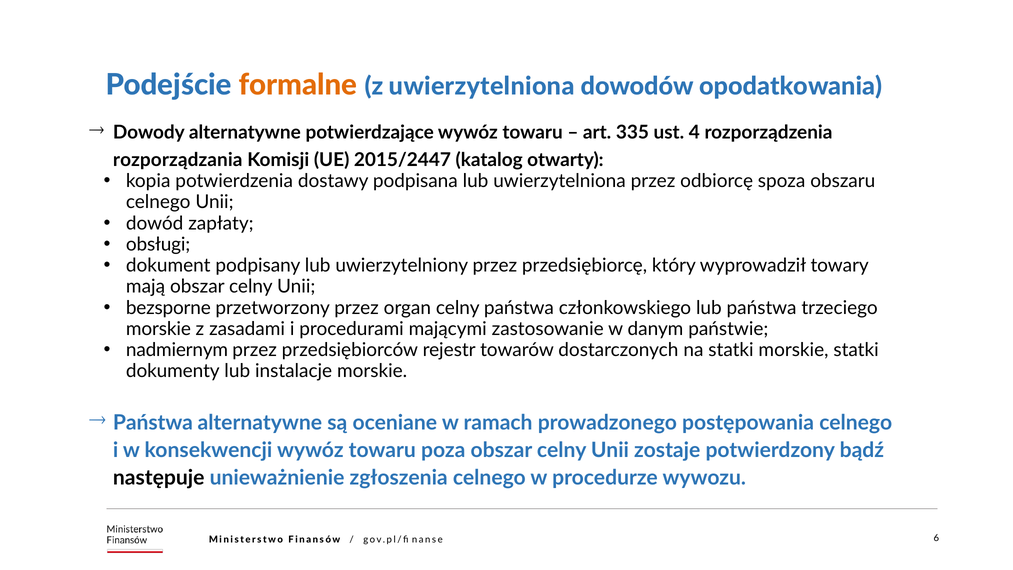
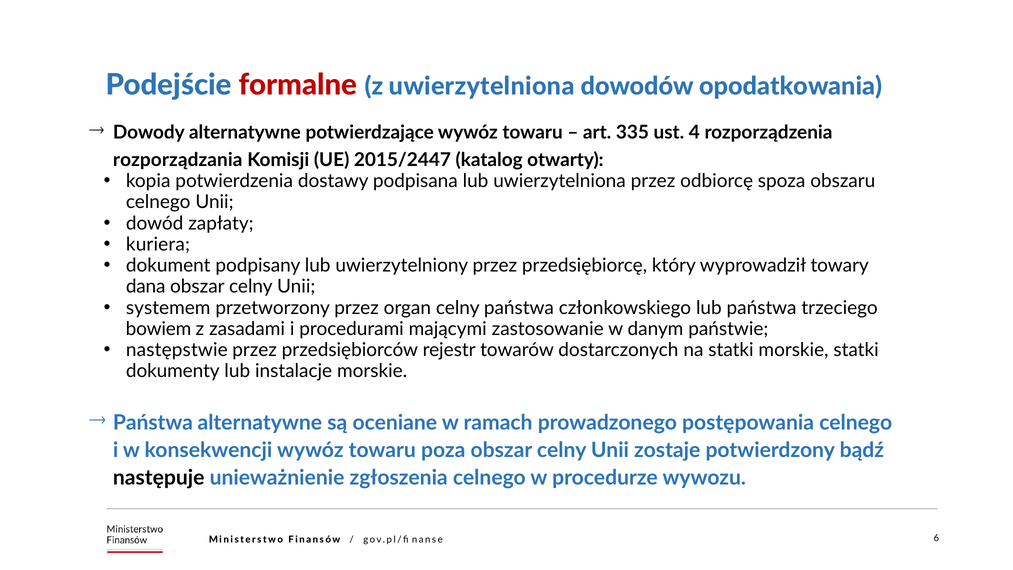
formalne colour: orange -> red
obsługi: obsługi -> kuriera
mają: mają -> dana
bezsporne: bezsporne -> systemem
morskie at (158, 329): morskie -> bowiem
nadmiernym: nadmiernym -> następstwie
